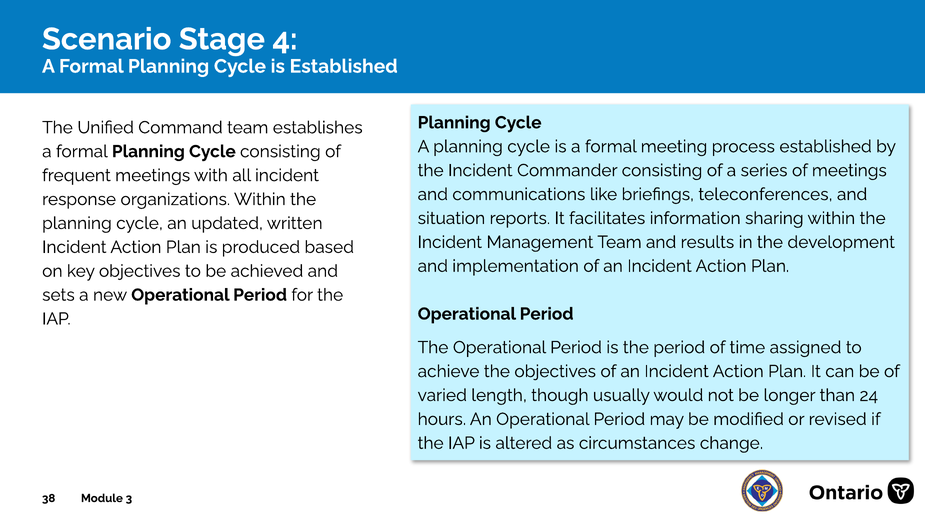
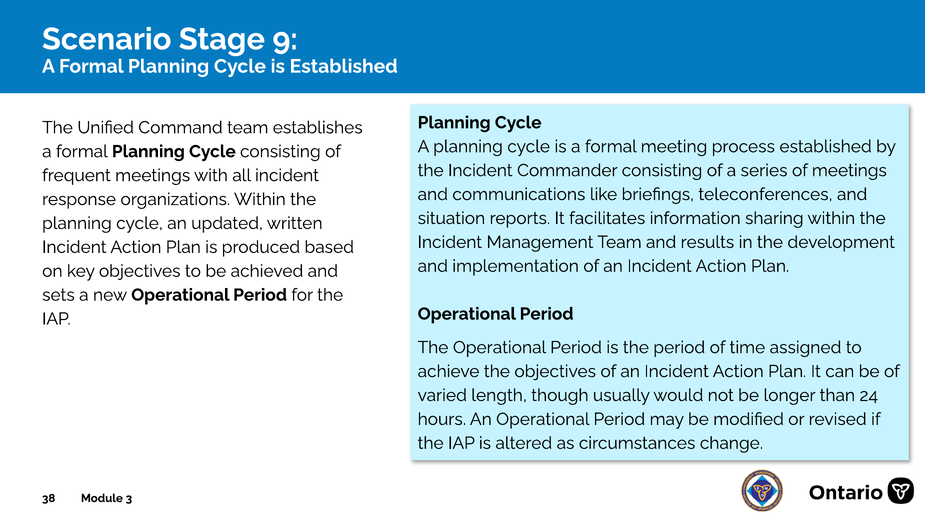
4: 4 -> 9
